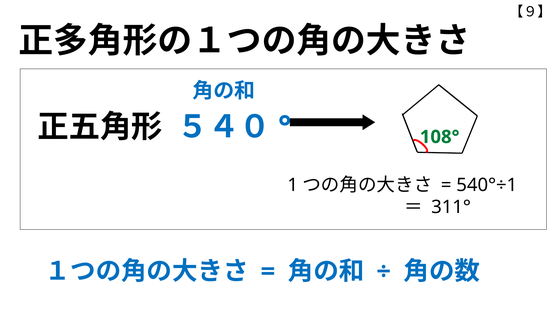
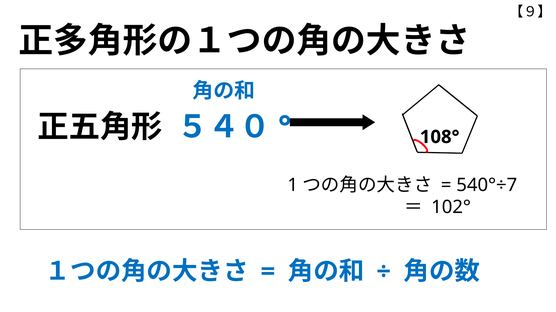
108° colour: green -> black
540°÷1: 540°÷1 -> 540°÷7
311°: 311° -> 102°
